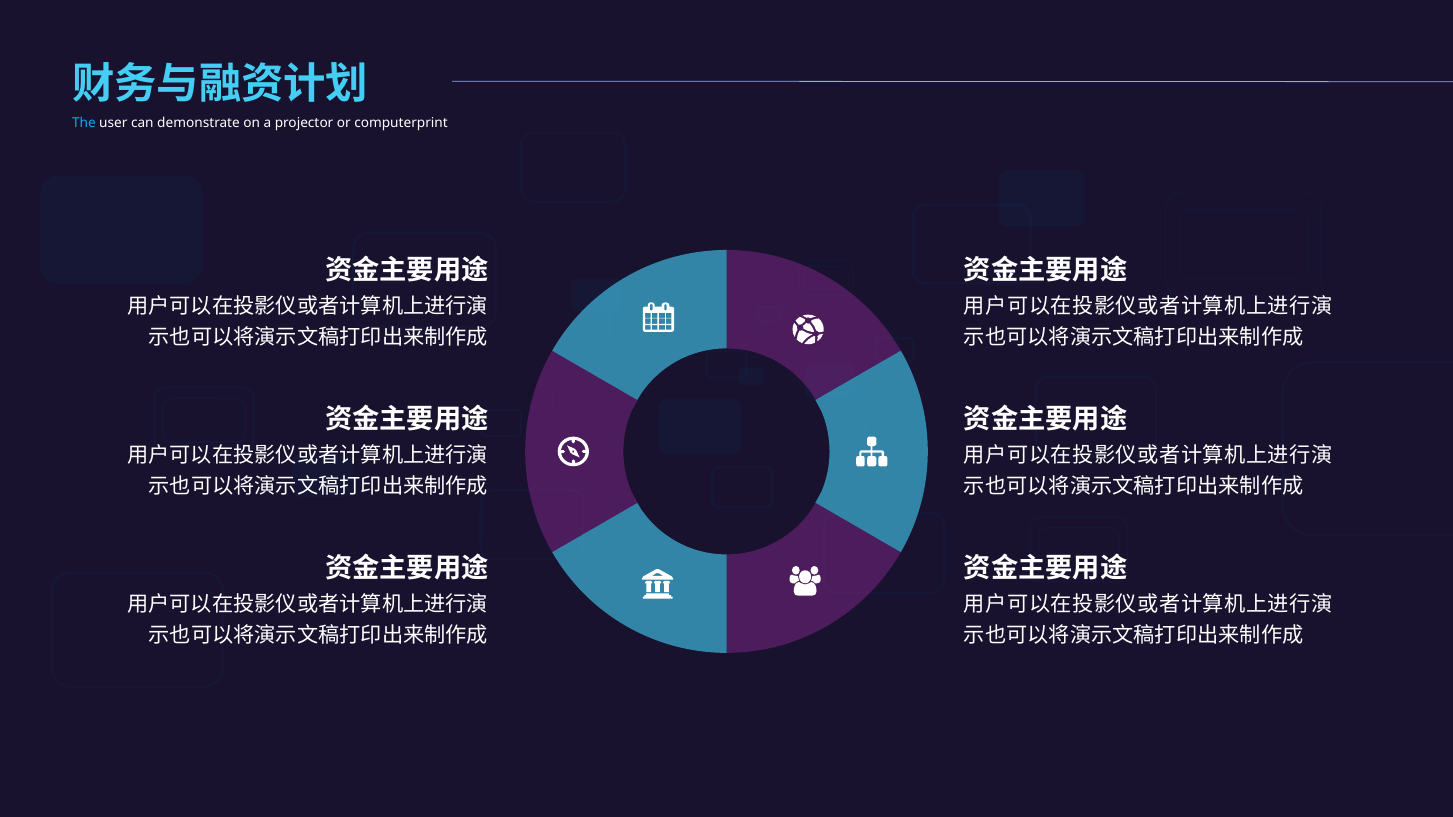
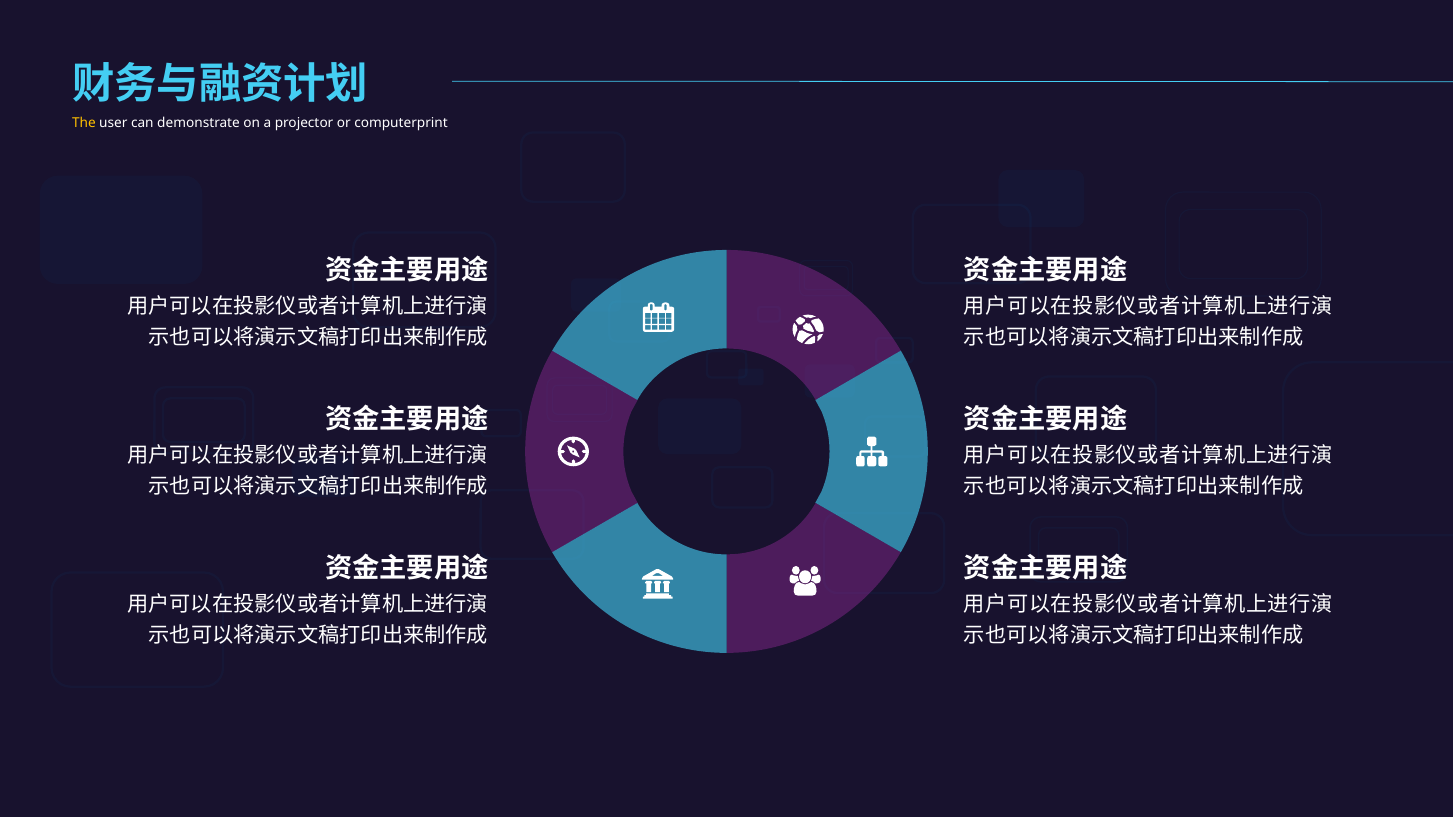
The colour: light blue -> yellow
